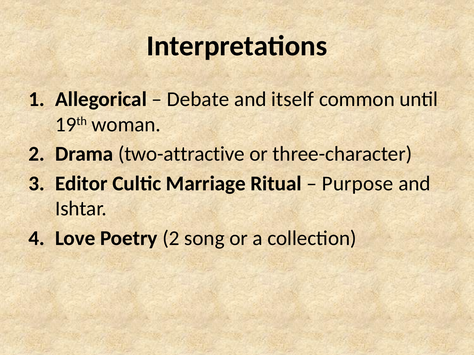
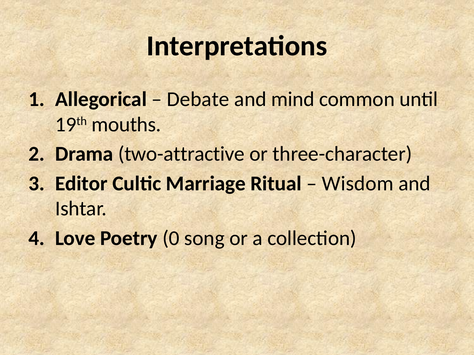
itself: itself -> mind
woman: woman -> mouths
Purpose: Purpose -> Wisdom
Poetry 2: 2 -> 0
